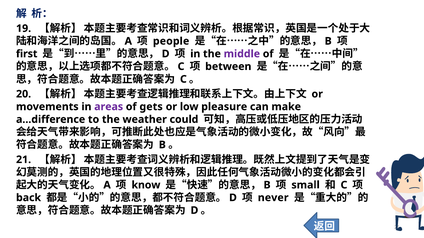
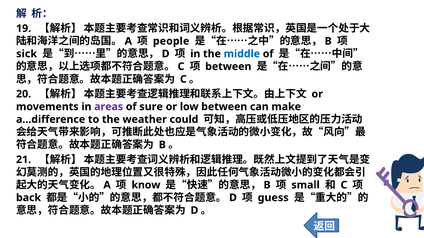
first: first -> sick
middle colour: purple -> blue
gets: gets -> sure
low pleasure: pleasure -> between
never: never -> guess
